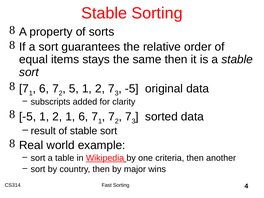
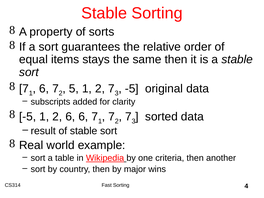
2 1: 1 -> 6
